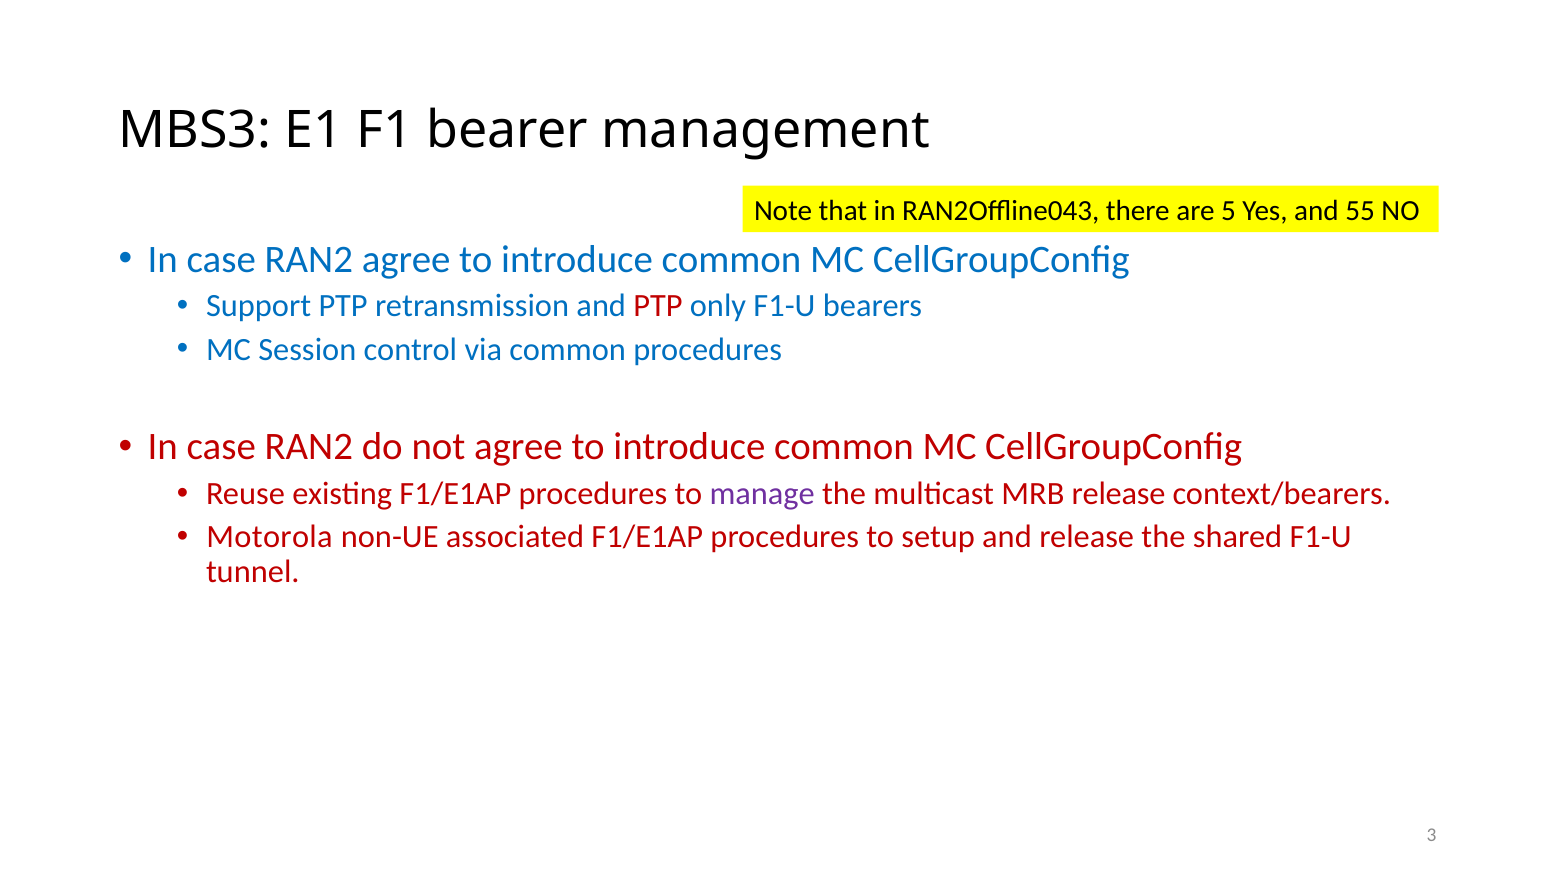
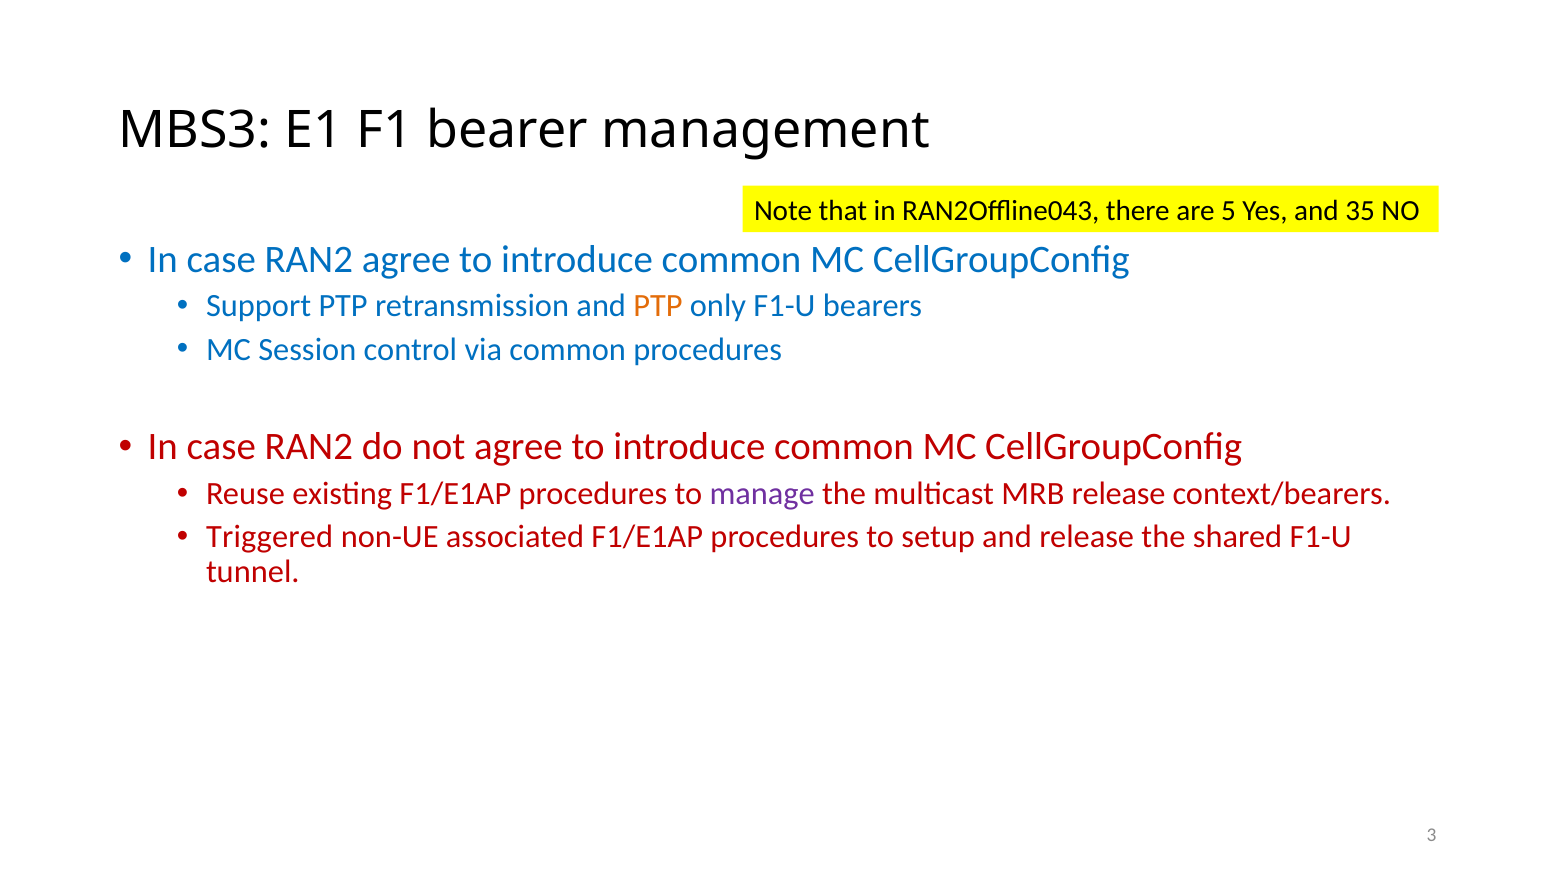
55: 55 -> 35
PTP at (658, 306) colour: red -> orange
Motorola: Motorola -> Triggered
